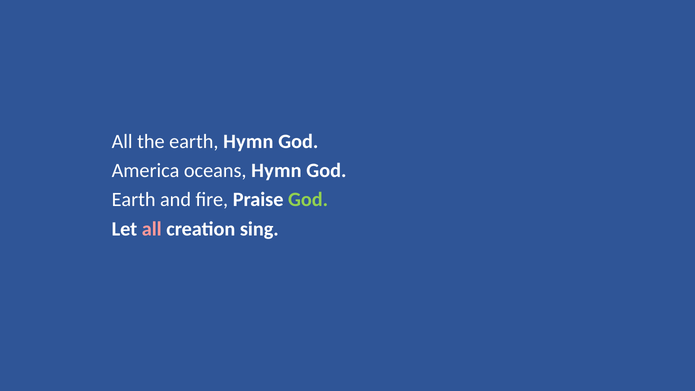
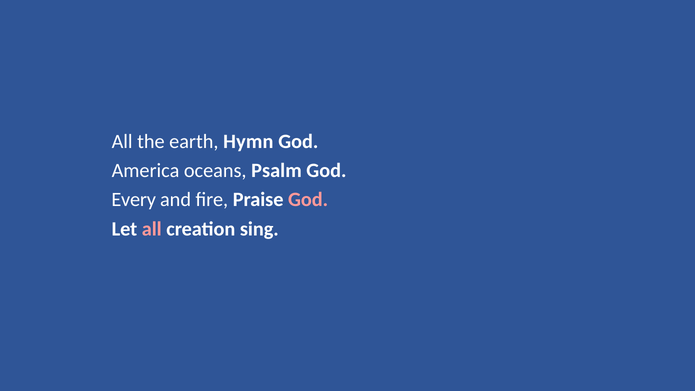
oceans Hymn: Hymn -> Psalm
Earth at (134, 200): Earth -> Every
God at (308, 200) colour: light green -> pink
